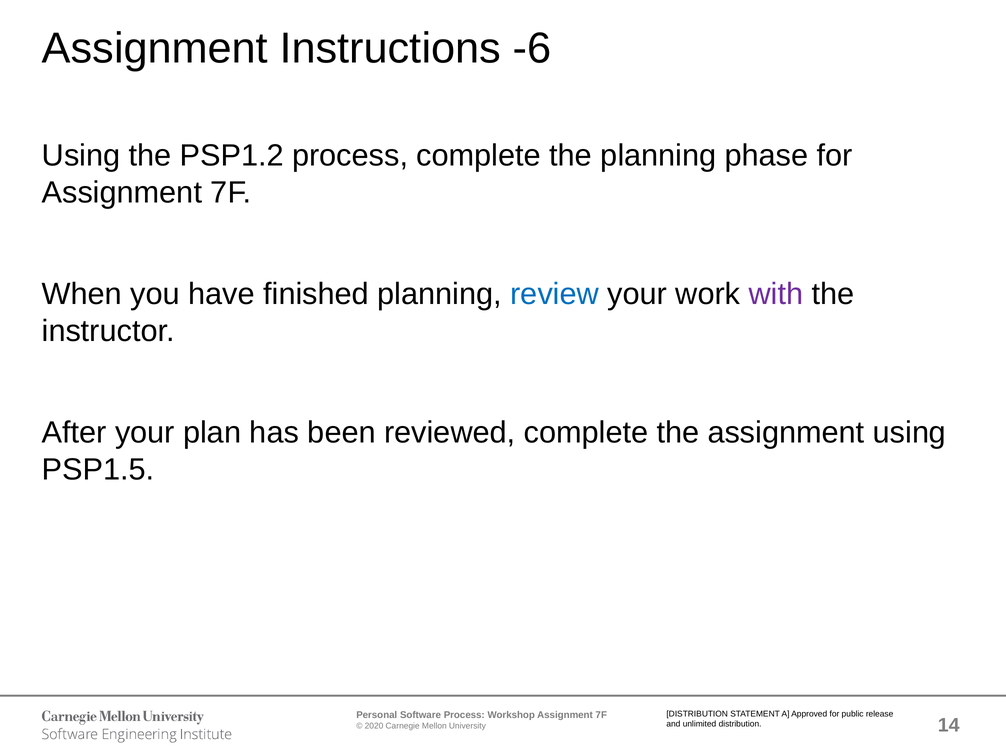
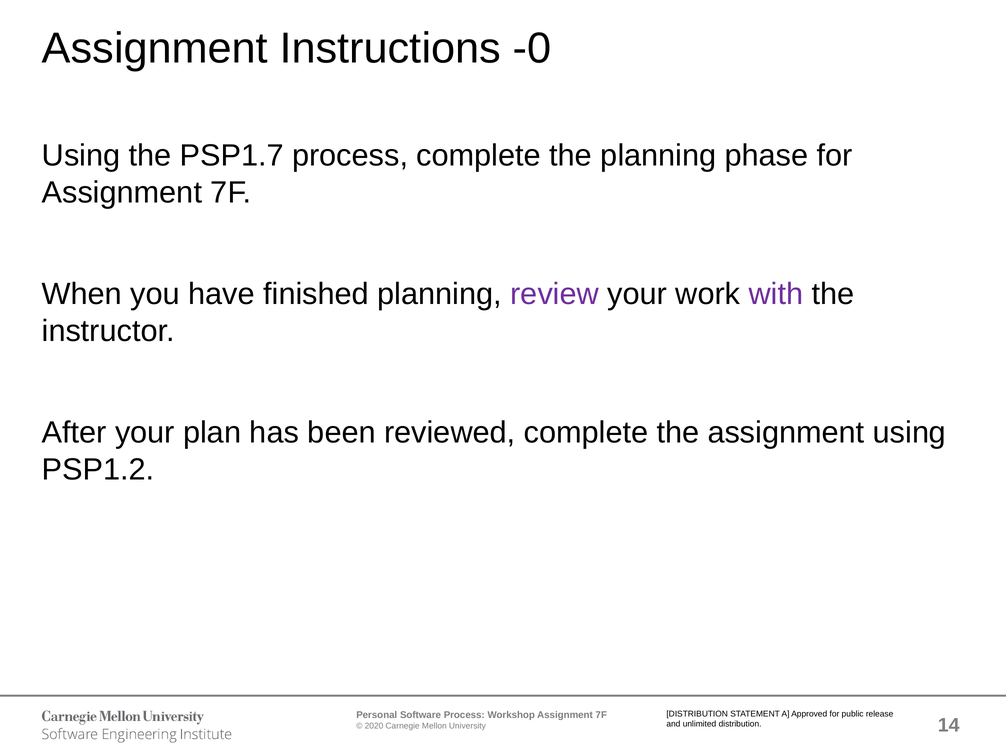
-6: -6 -> -0
PSP1.2: PSP1.2 -> PSP1.7
review colour: blue -> purple
PSP1.5: PSP1.5 -> PSP1.2
